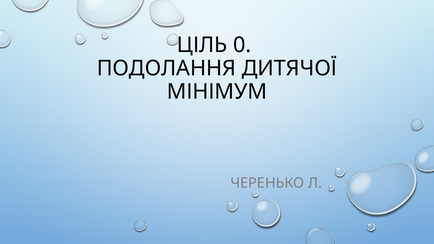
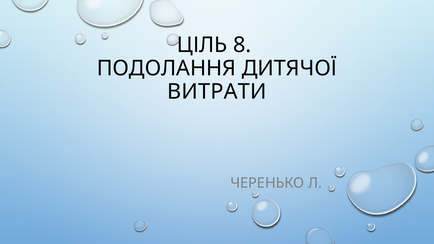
0: 0 -> 8
МІНІМУМ: МІНІМУМ -> ВИТРАТИ
